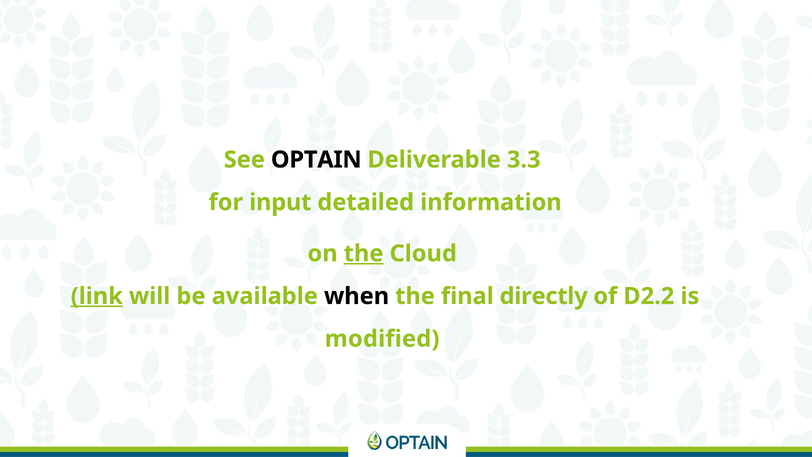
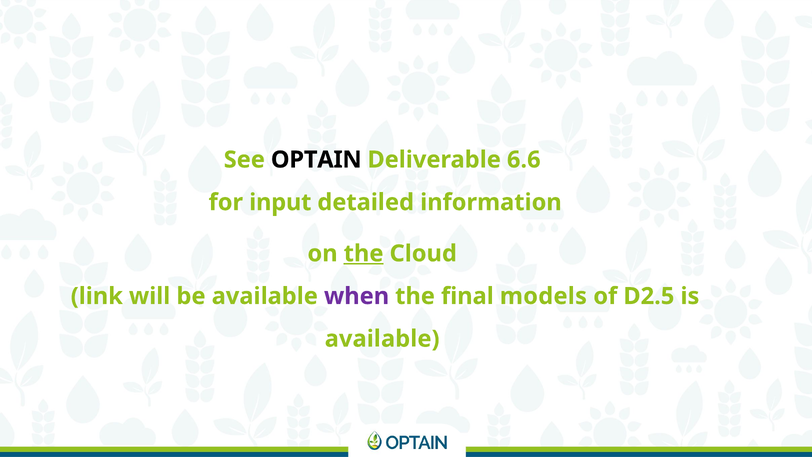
3.3: 3.3 -> 6.6
link underline: present -> none
when colour: black -> purple
directly: directly -> models
D2.2: D2.2 -> D2.5
modified at (382, 339): modified -> available
